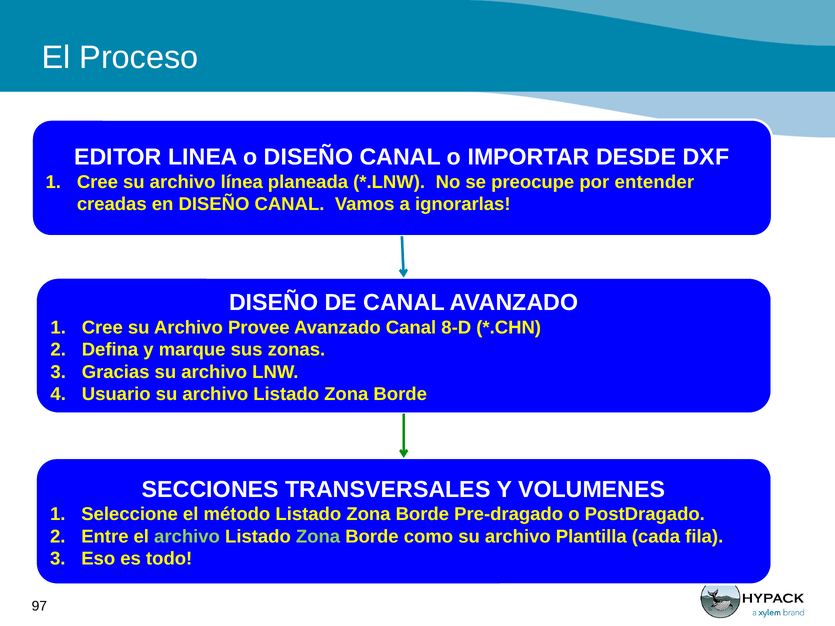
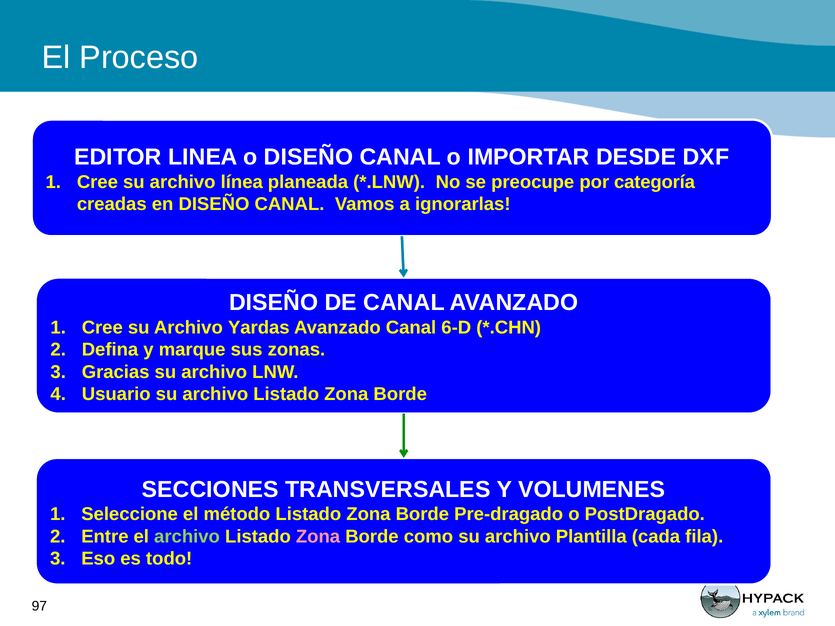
entender: entender -> categoría
Provee: Provee -> Yardas
8-D: 8-D -> 6-D
Zona at (318, 537) colour: light green -> pink
